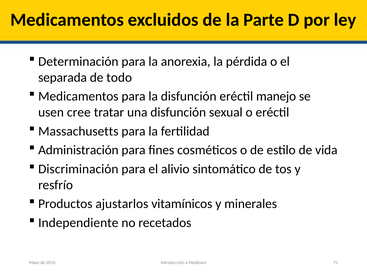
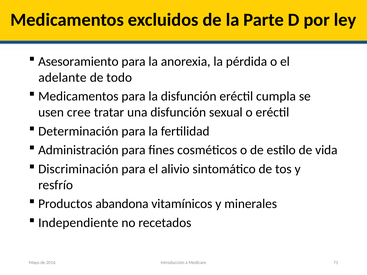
Determinación: Determinación -> Asesoramiento
separada: separada -> adelante
manejo: manejo -> cumpla
Massachusetts: Massachusetts -> Determinación
ajustarlos: ajustarlos -> abandona
